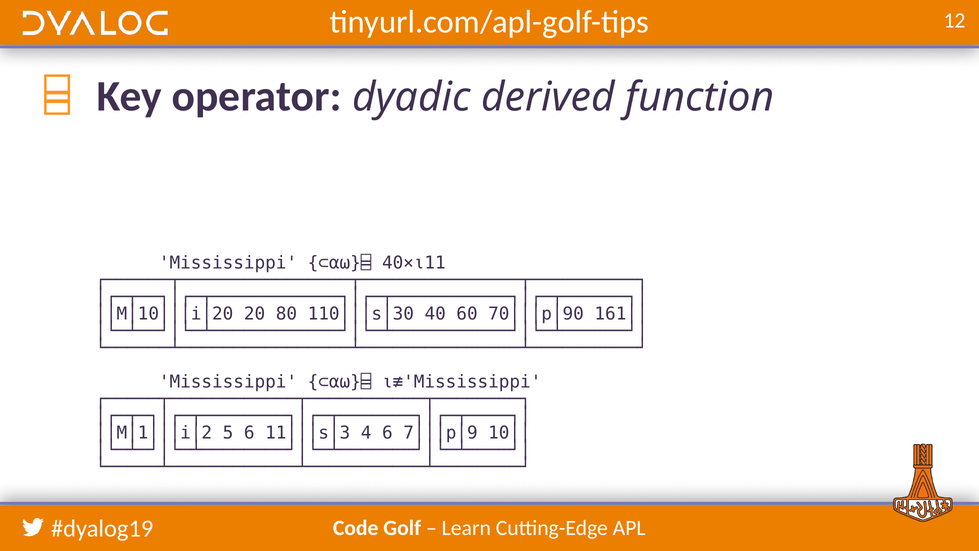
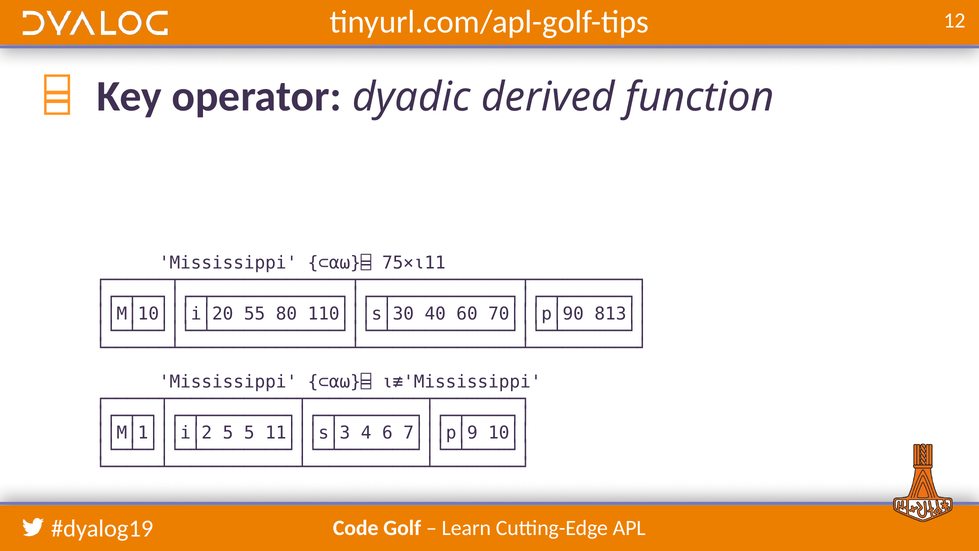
40×⍳11: 40×⍳11 -> 75×⍳11
20: 20 -> 55
161││: 161││ -> 813││
5 6: 6 -> 5
